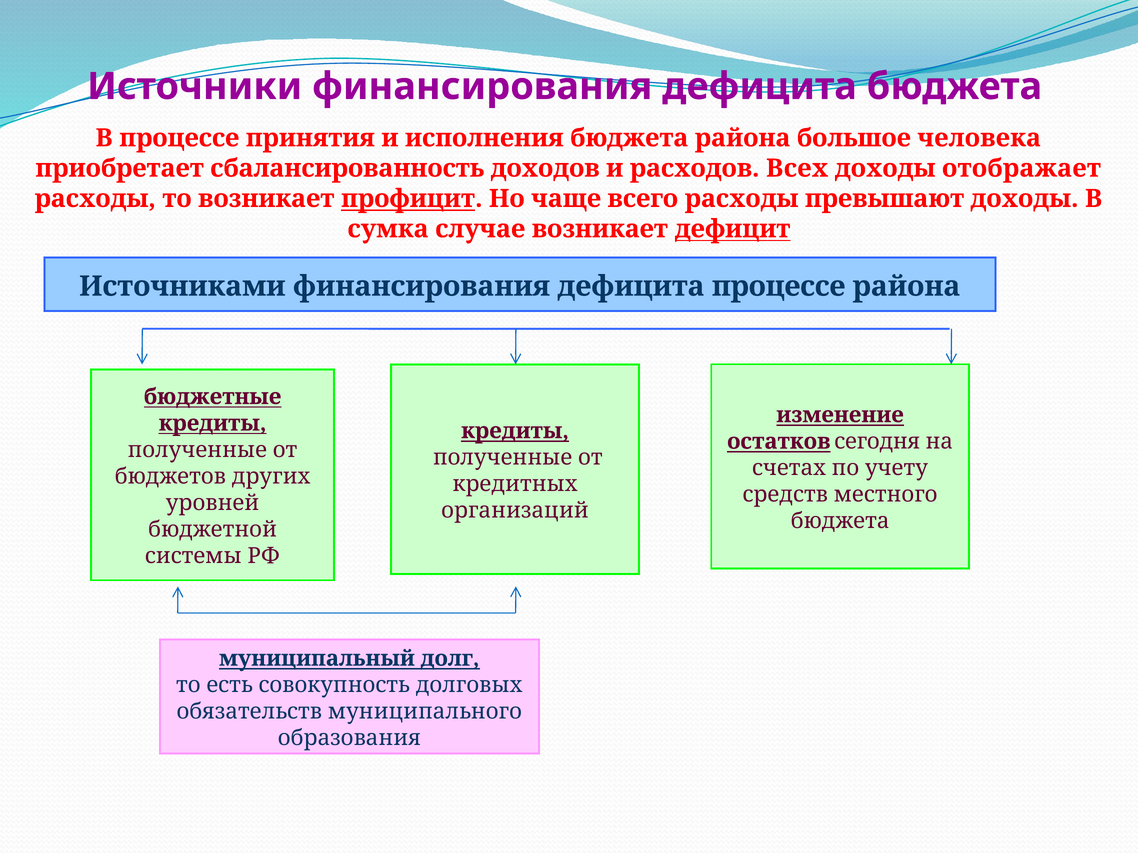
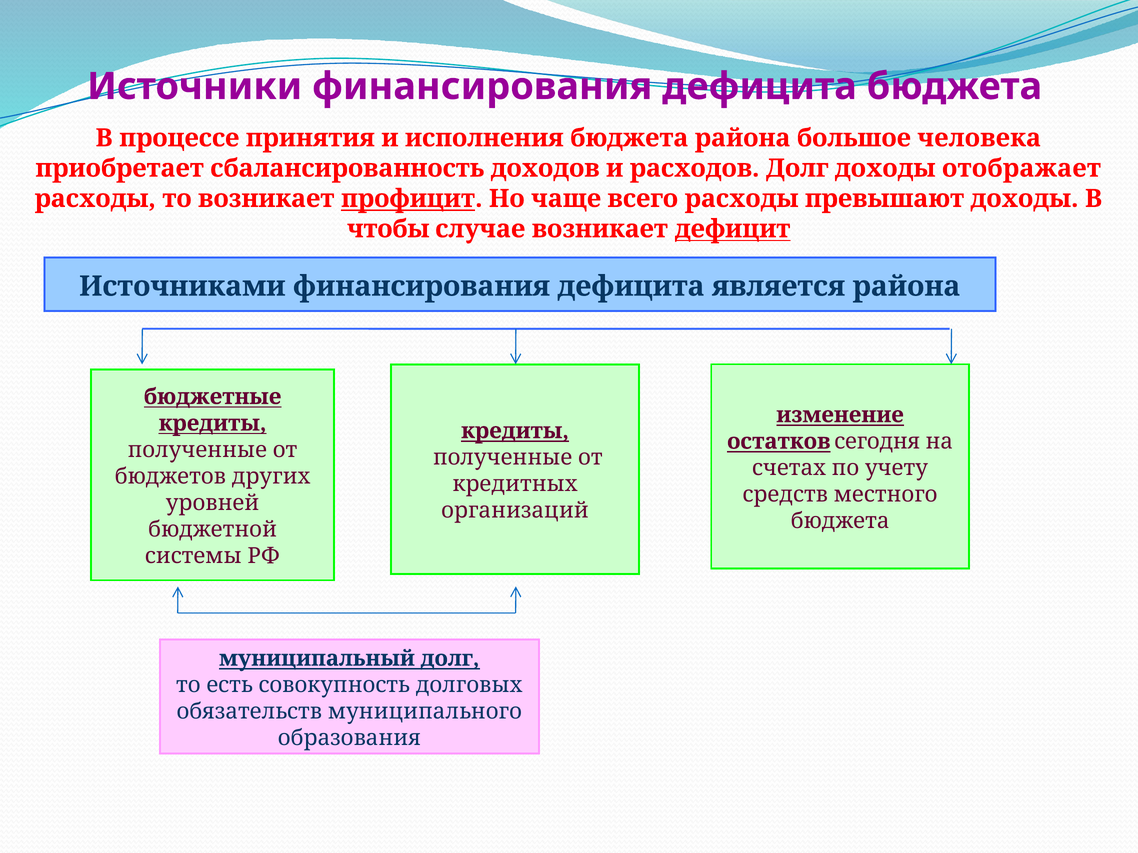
расходов Всех: Всех -> Долг
сумка: сумка -> чтобы
дефицита процессе: процессе -> является
